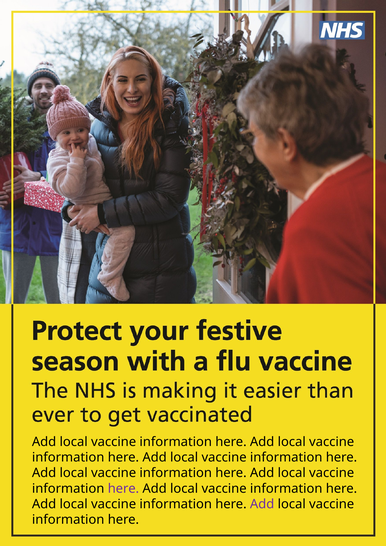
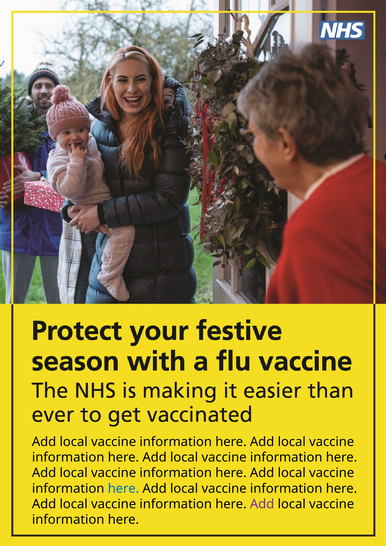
here at (123, 488) colour: purple -> blue
